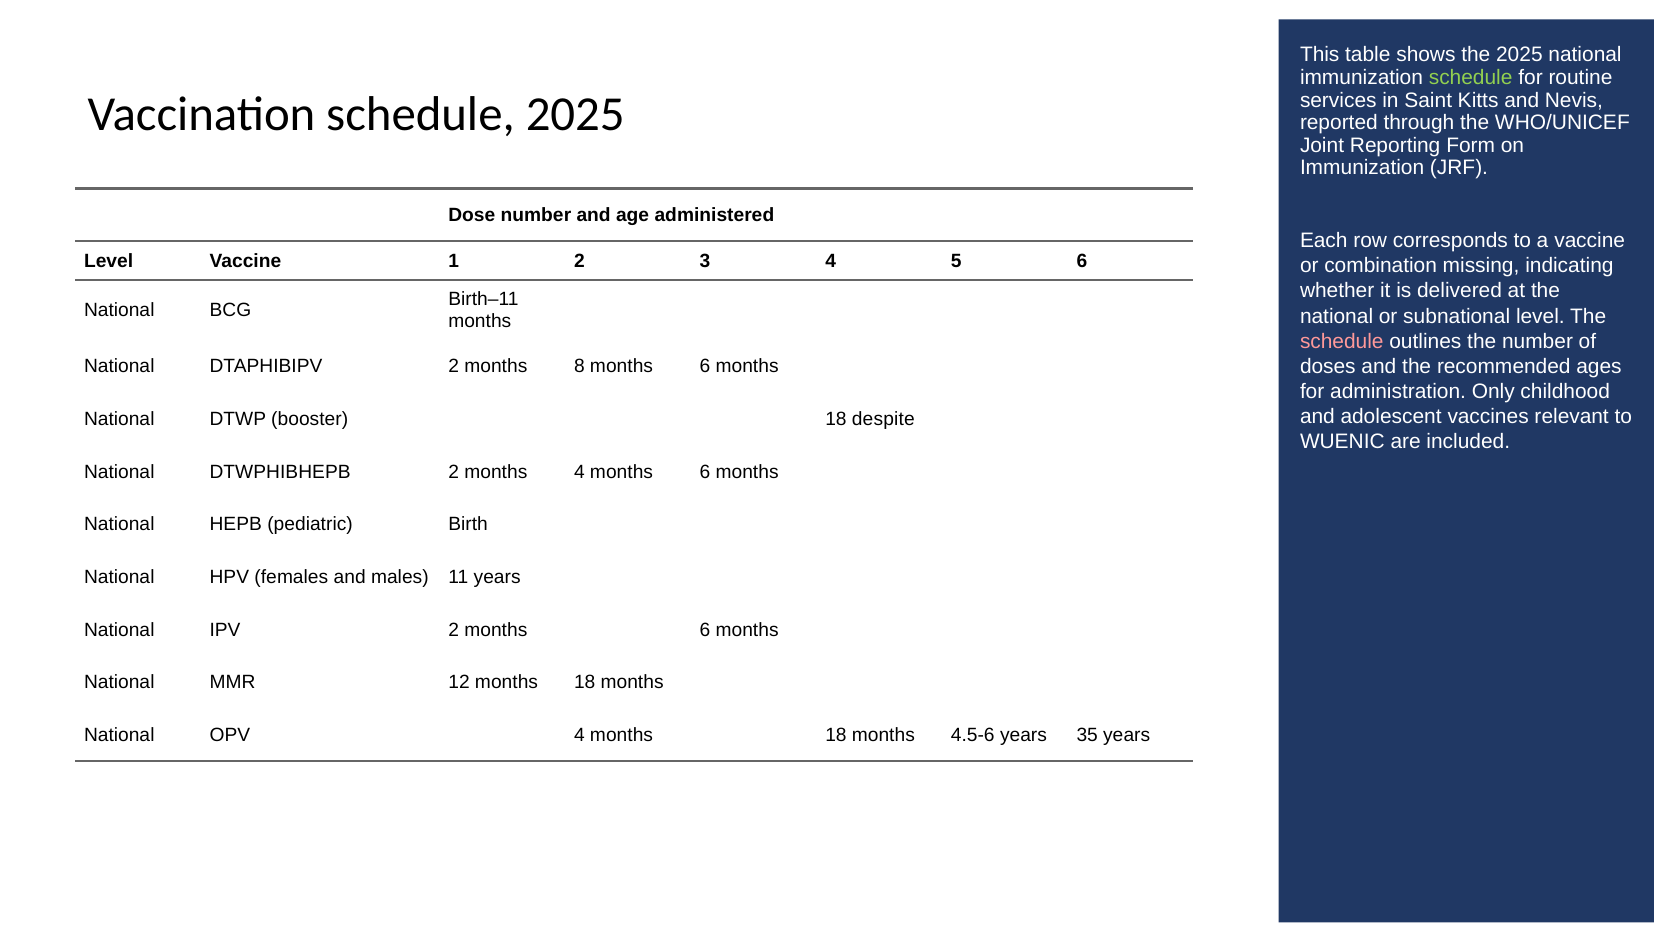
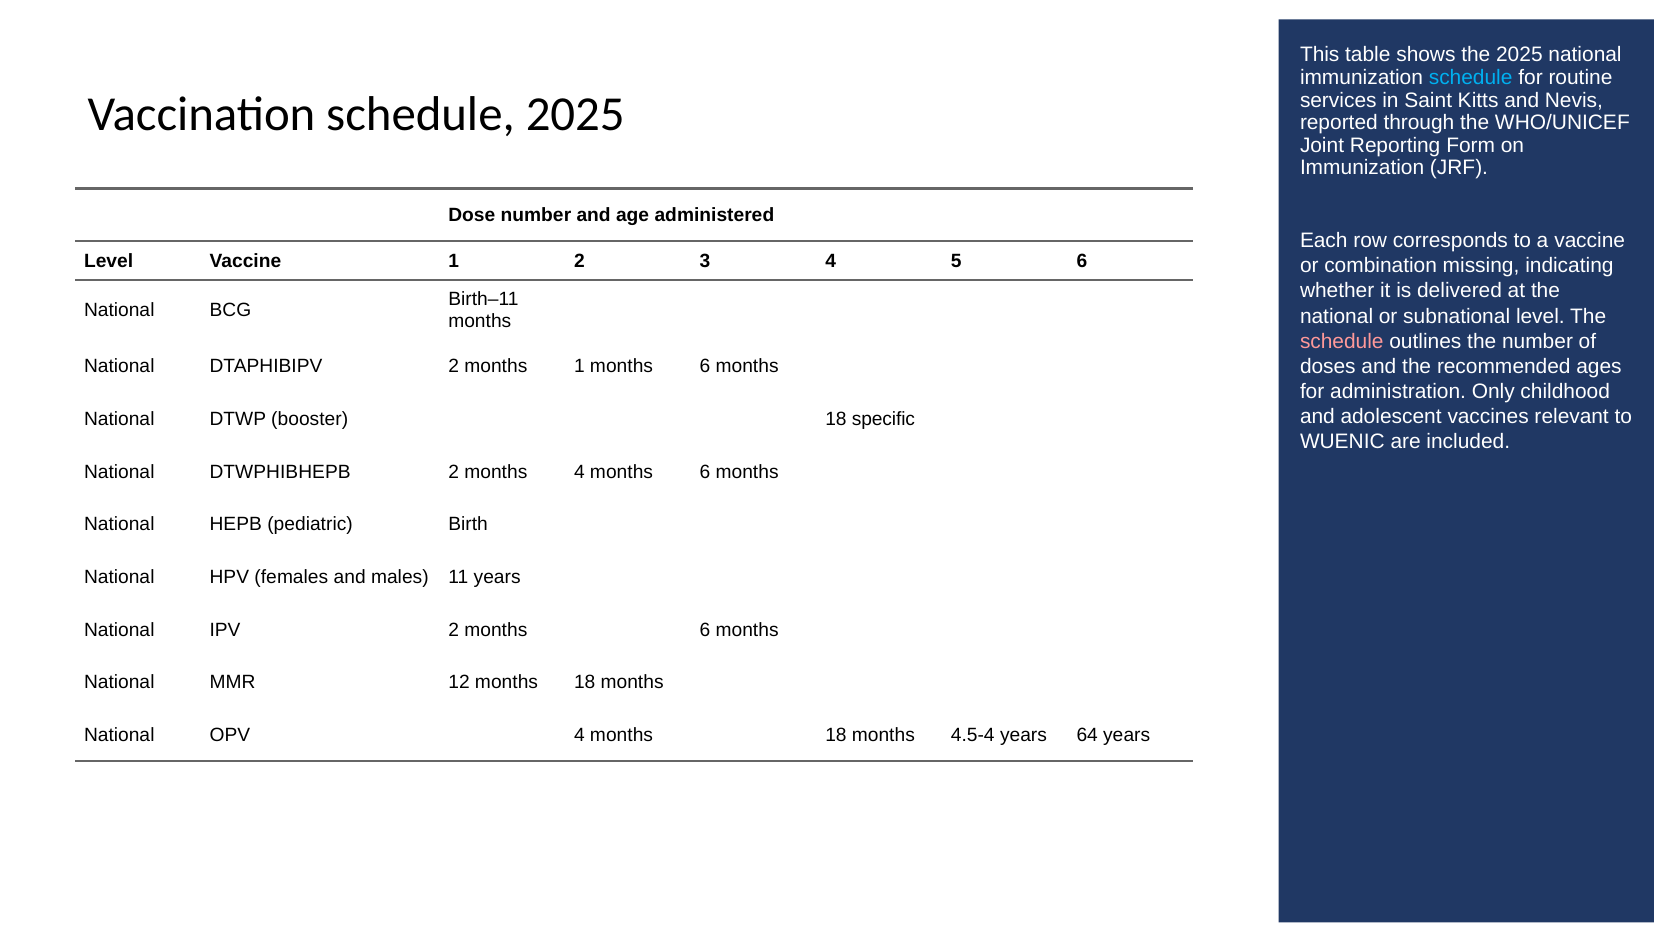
schedule at (1471, 78) colour: light green -> light blue
months 8: 8 -> 1
despite: despite -> specific
4.5-6: 4.5-6 -> 4.5-4
35: 35 -> 64
